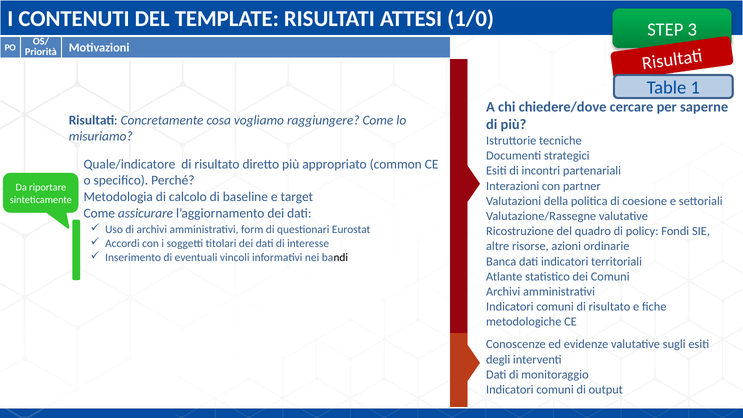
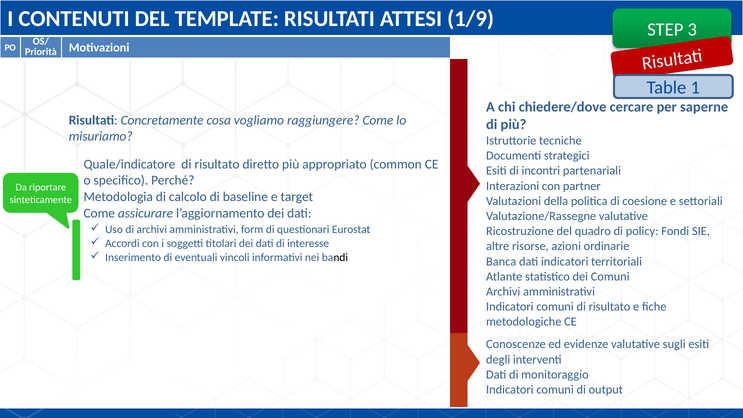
1/0: 1/0 -> 1/9
